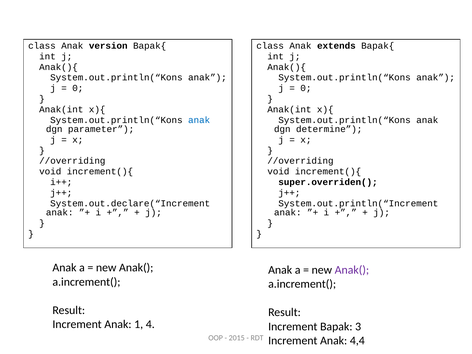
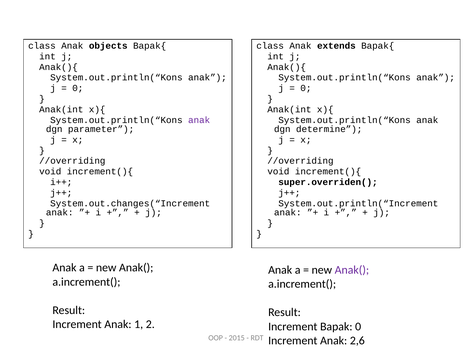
version: version -> objects
anak at (199, 120) colour: blue -> purple
System.out.declare(“Increment: System.out.declare(“Increment -> System.out.changes(“Increment
4: 4 -> 2
Bapak 3: 3 -> 0
4,4: 4,4 -> 2,6
